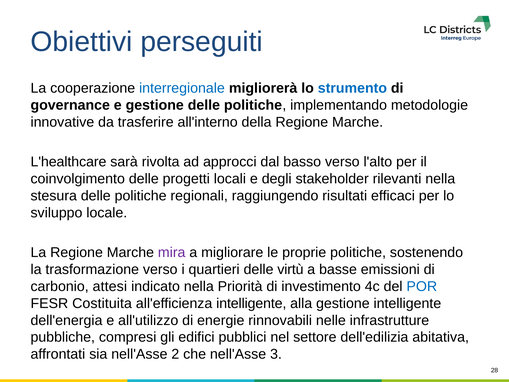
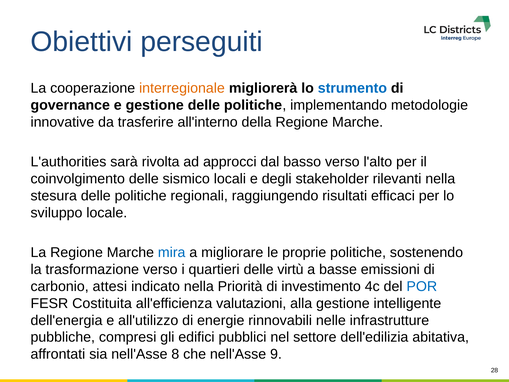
interregionale colour: blue -> orange
L'healthcare: L'healthcare -> L'authorities
progetti: progetti -> sismico
mira colour: purple -> blue
all'efficienza intelligente: intelligente -> valutazioni
2: 2 -> 8
3: 3 -> 9
